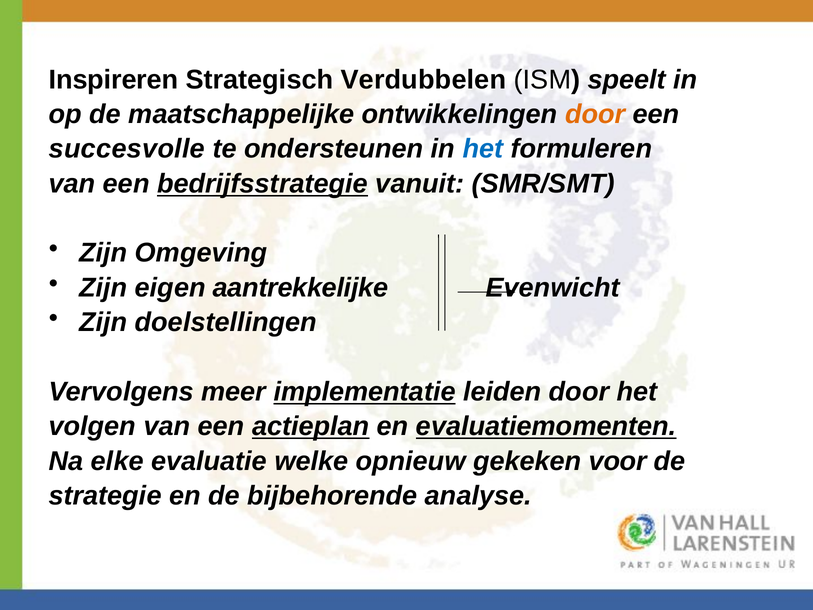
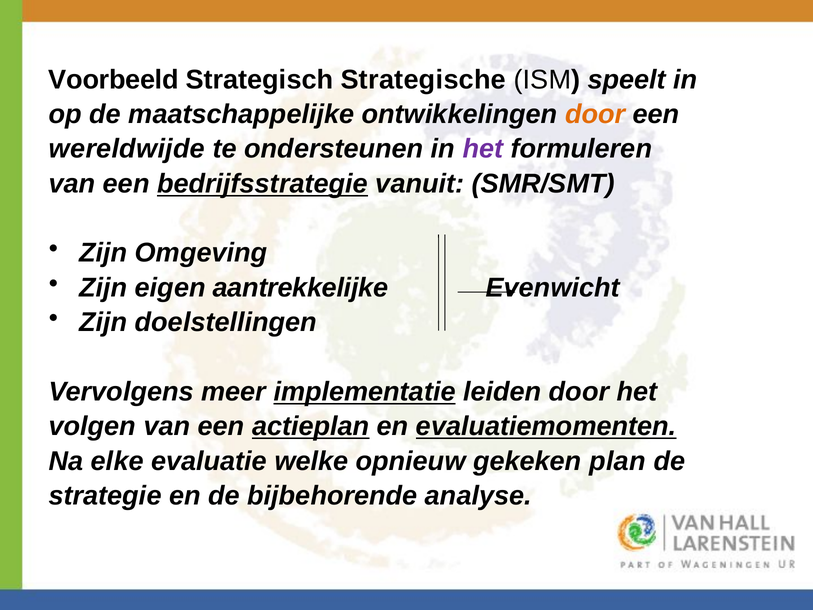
Inspireren: Inspireren -> Voorbeeld
Verdubbelen: Verdubbelen -> Strategische
succesvolle: succesvolle -> wereldwijde
het at (483, 149) colour: blue -> purple
voor: voor -> plan
